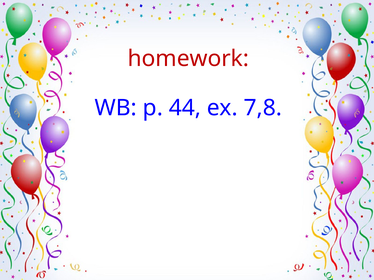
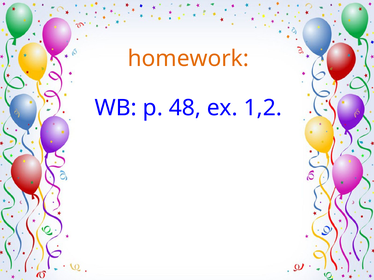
homework colour: red -> orange
44: 44 -> 48
7,8: 7,8 -> 1,2
